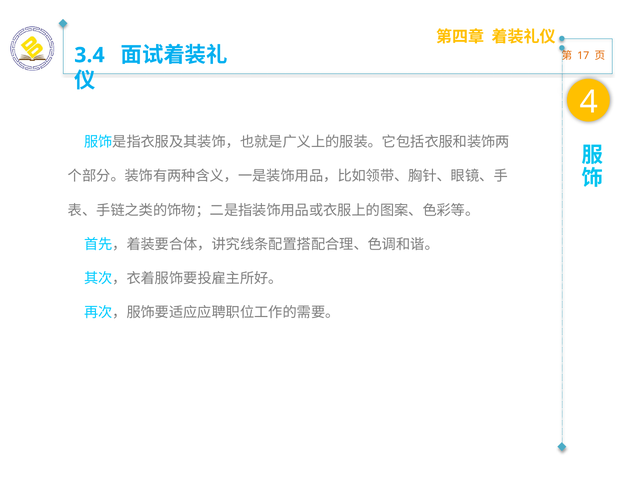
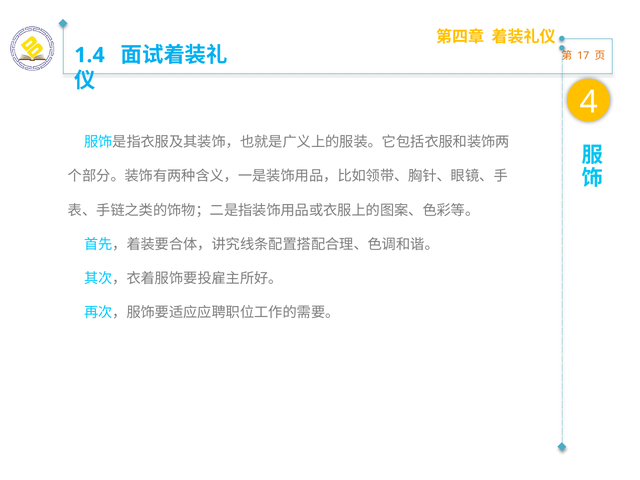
3.4: 3.4 -> 1.4
